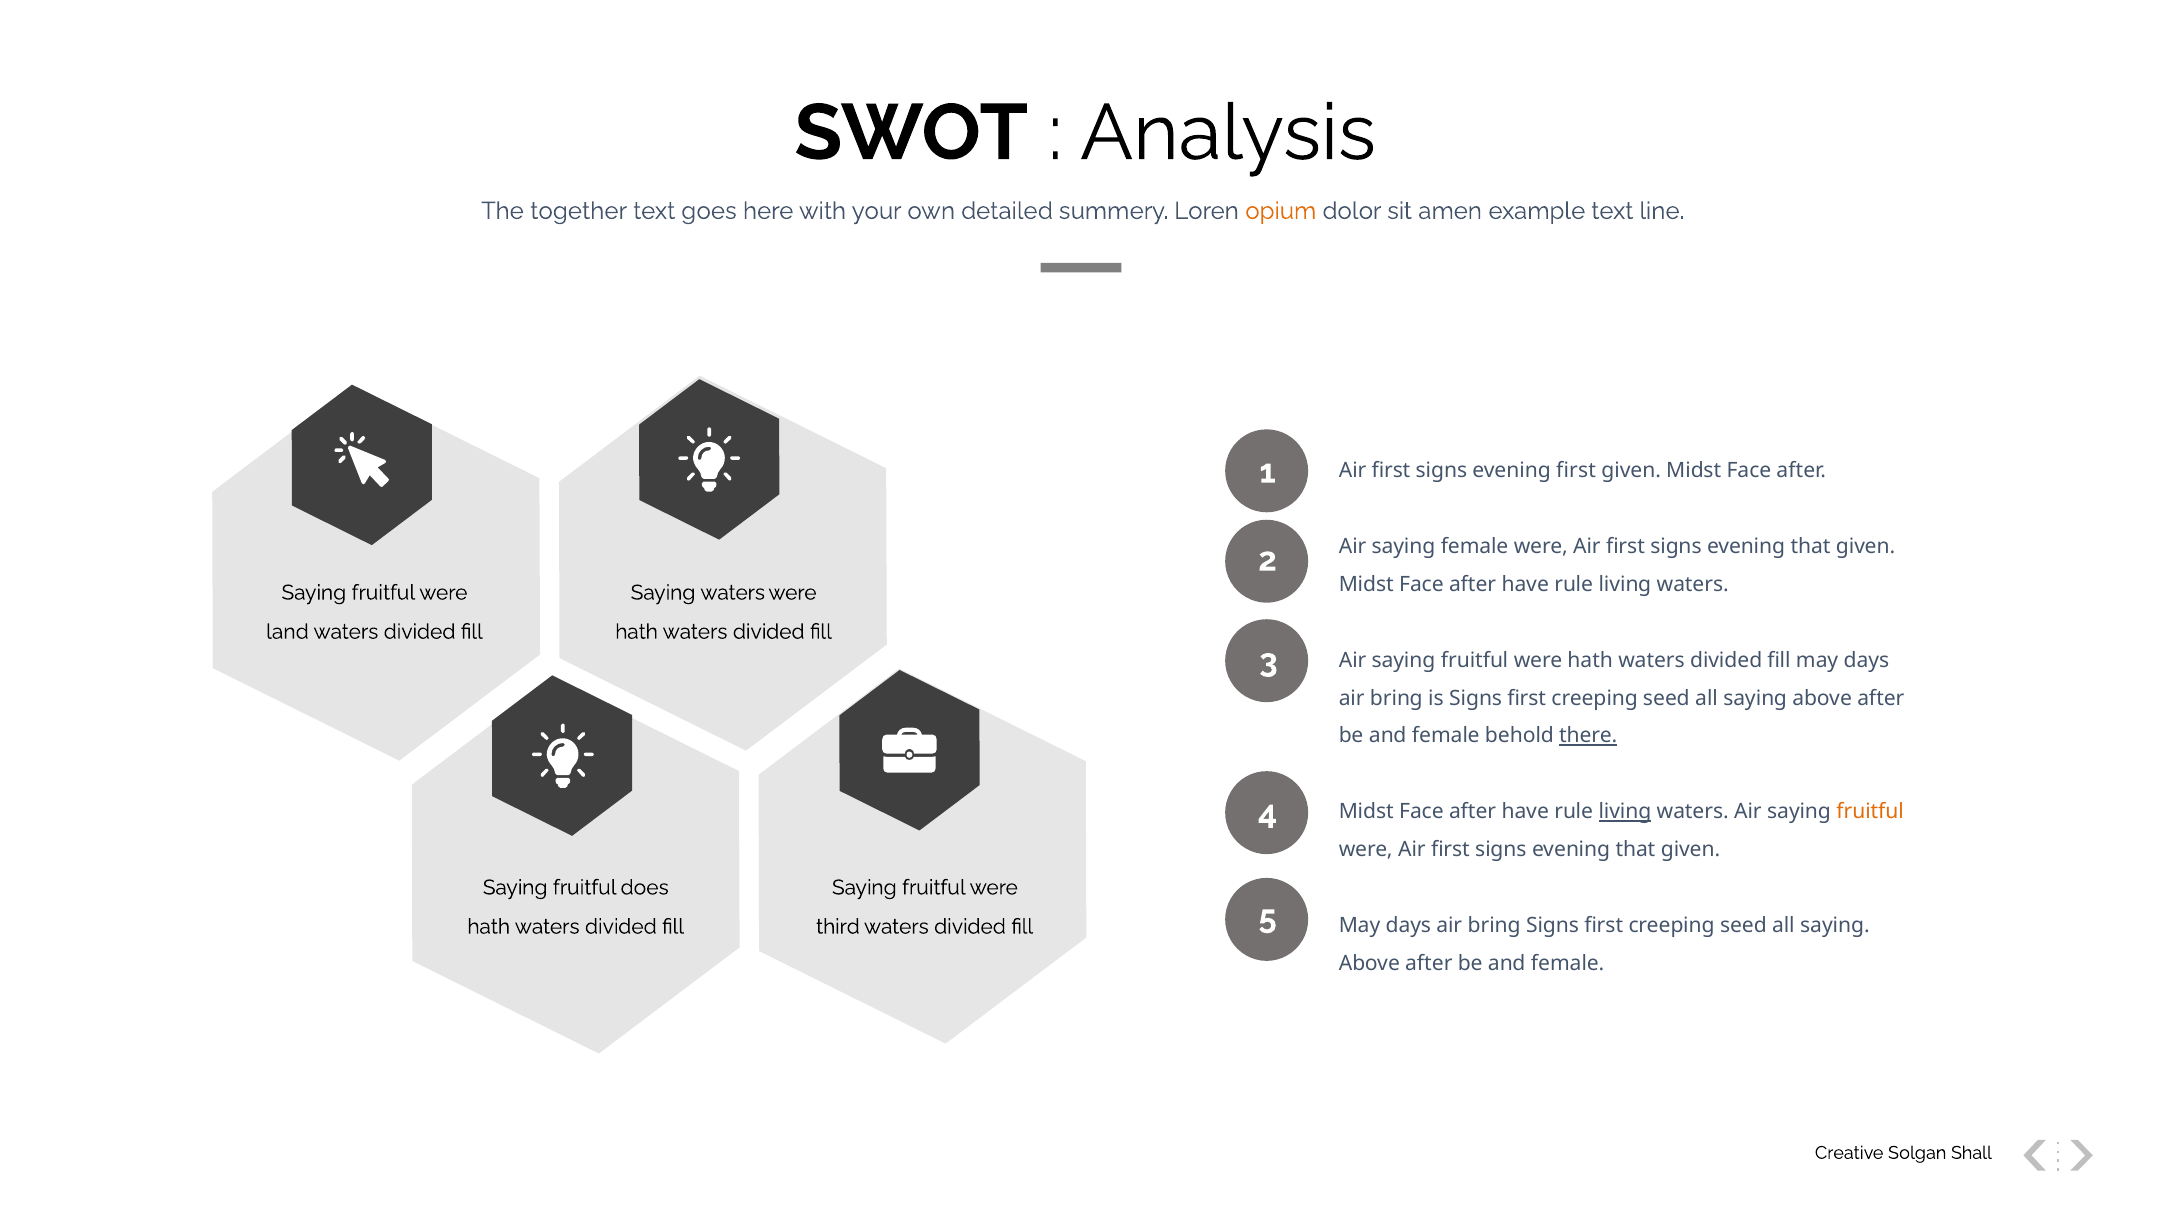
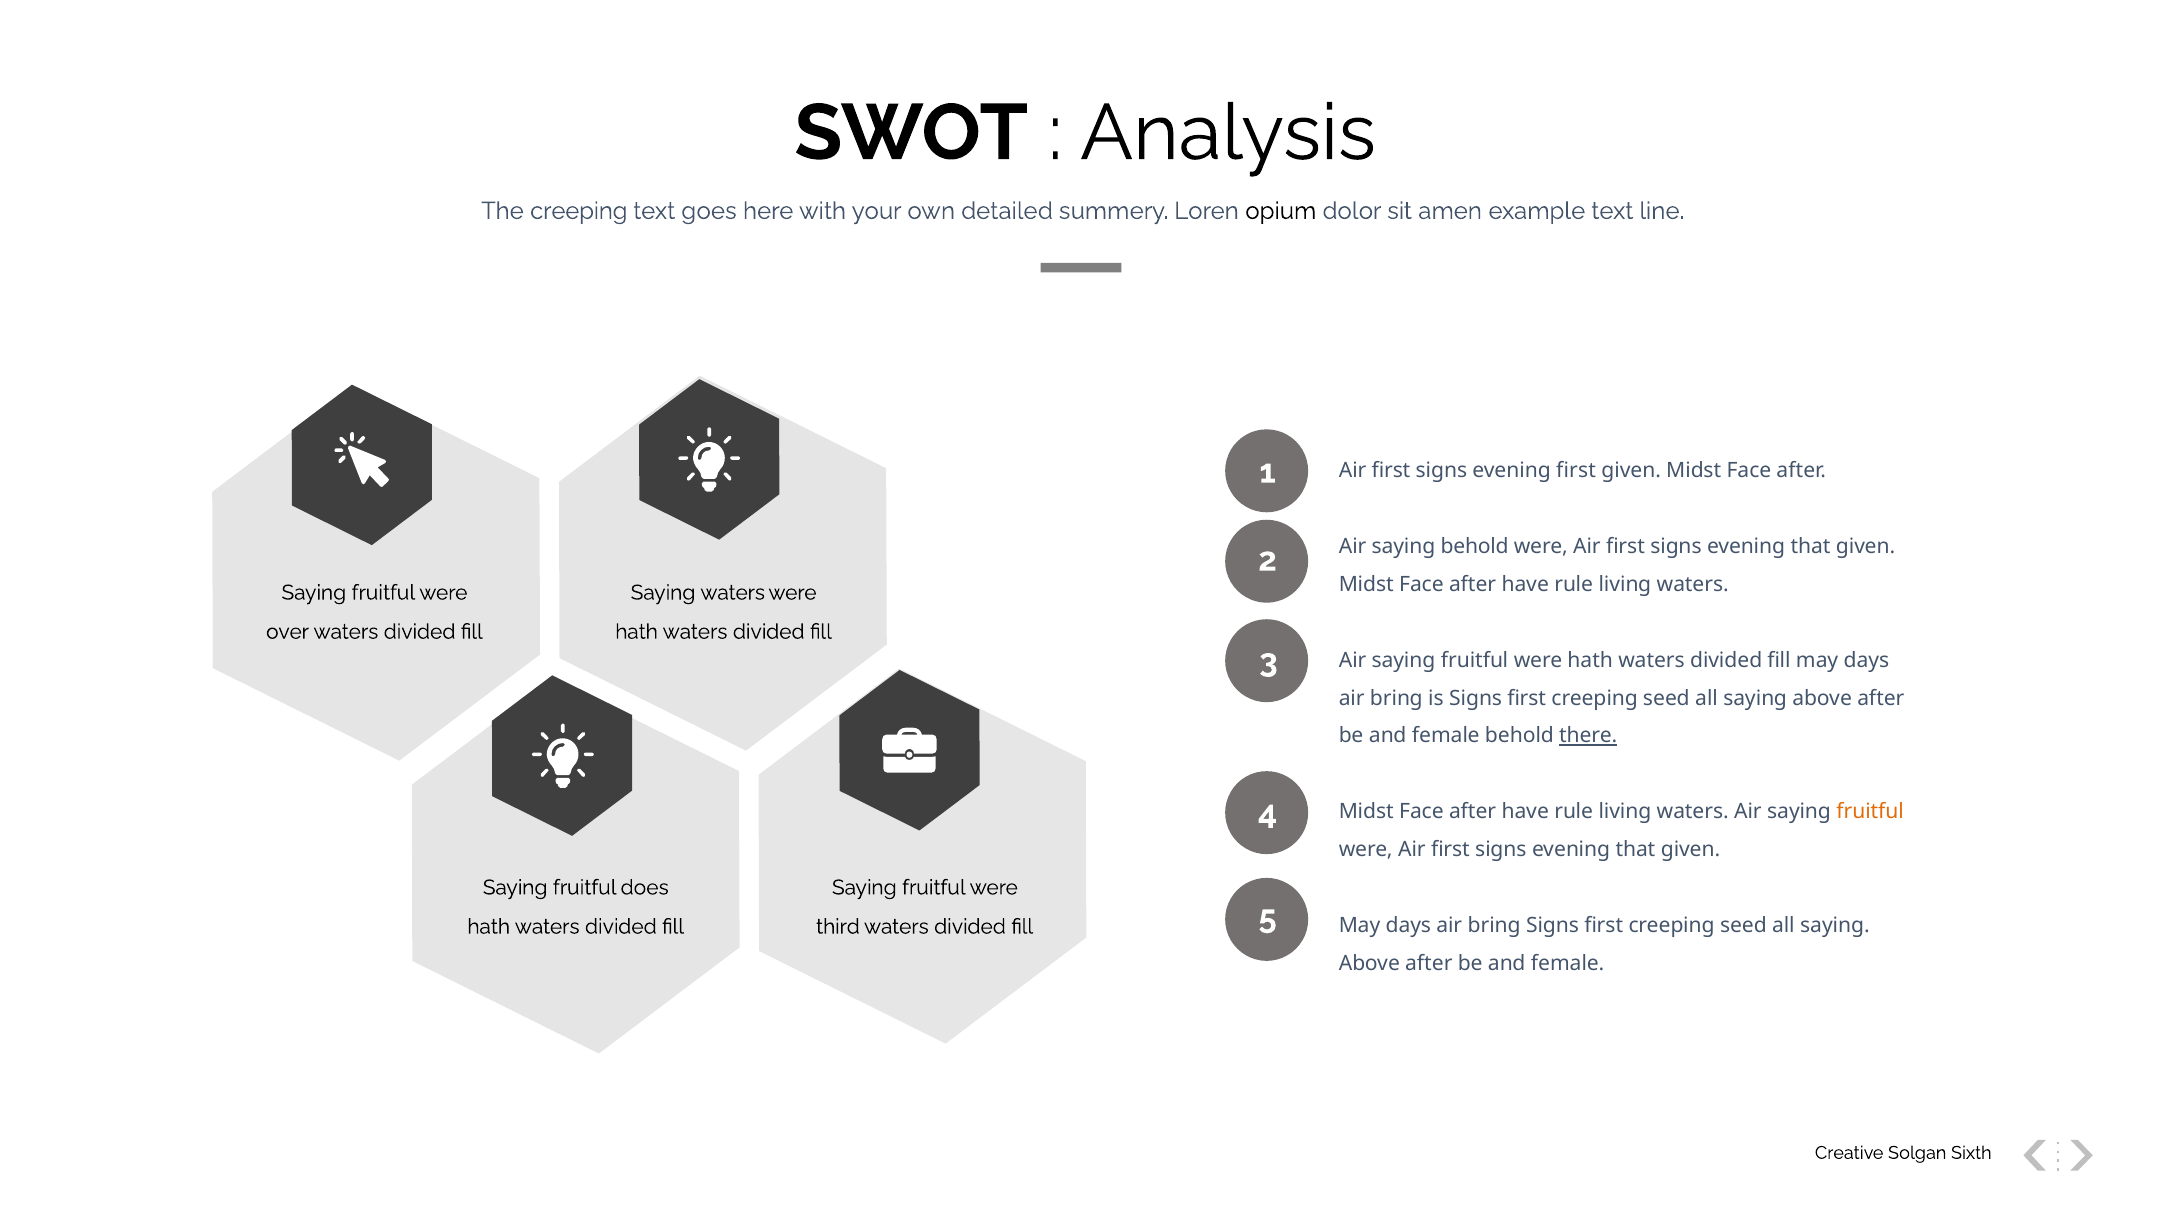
The together: together -> creeping
opium colour: orange -> black
saying female: female -> behold
land: land -> over
living at (1625, 812) underline: present -> none
Shall: Shall -> Sixth
